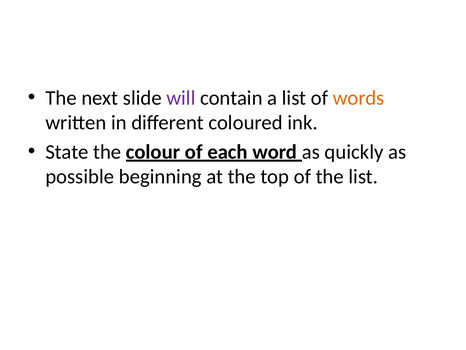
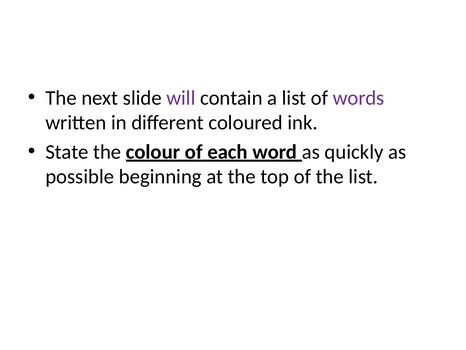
words colour: orange -> purple
